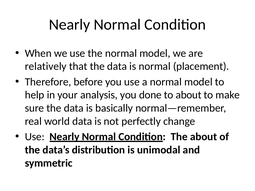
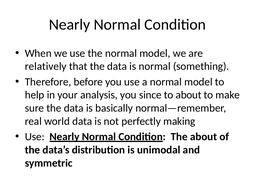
placement: placement -> something
done: done -> since
change: change -> making
